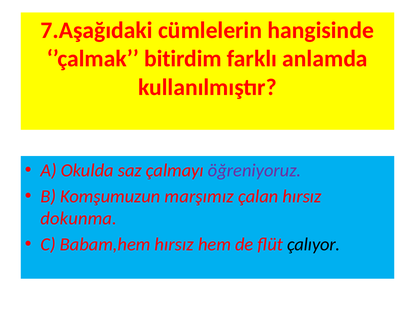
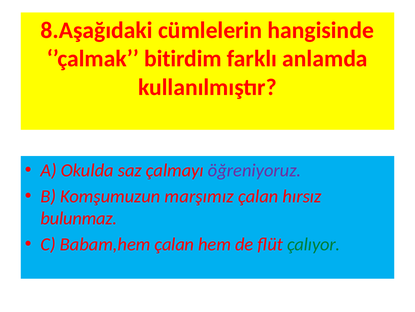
7.Aşağıdaki: 7.Aşağıdaki -> 8.Aşağıdaki
dokunma: dokunma -> bulunmaz
Babam,hem hırsız: hırsız -> çalan
çalıyor colour: black -> green
